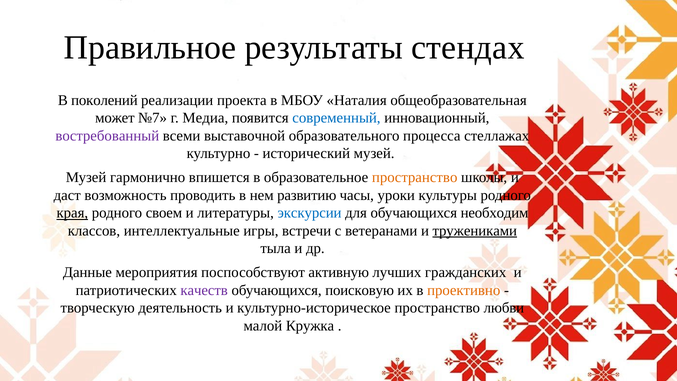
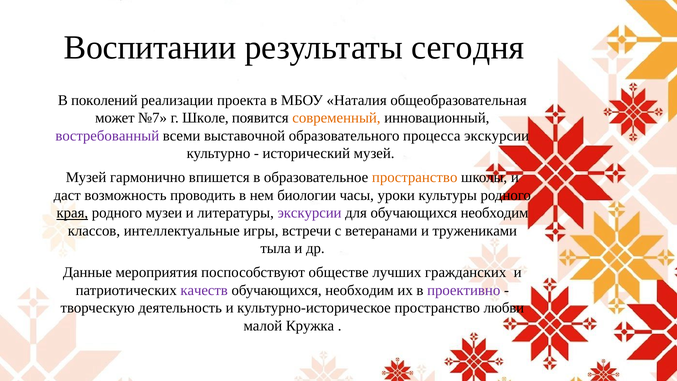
Правильное: Правильное -> Воспитании
стендах: стендах -> сегодня
Медиа: Медиа -> Школе
современный colour: blue -> orange
процесса стеллажах: стеллажах -> экскурсии
развитию: развитию -> биологии
своем: своем -> музеи
экскурсии at (310, 213) colour: blue -> purple
тружениками underline: present -> none
активную: активную -> обществе
поисковую at (360, 290): поисковую -> необходим
проективно colour: orange -> purple
